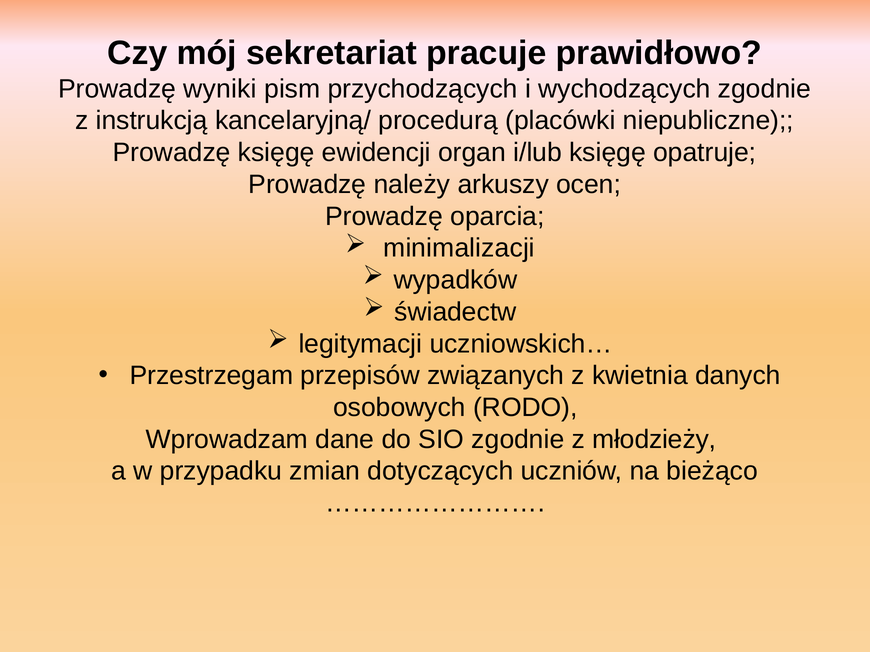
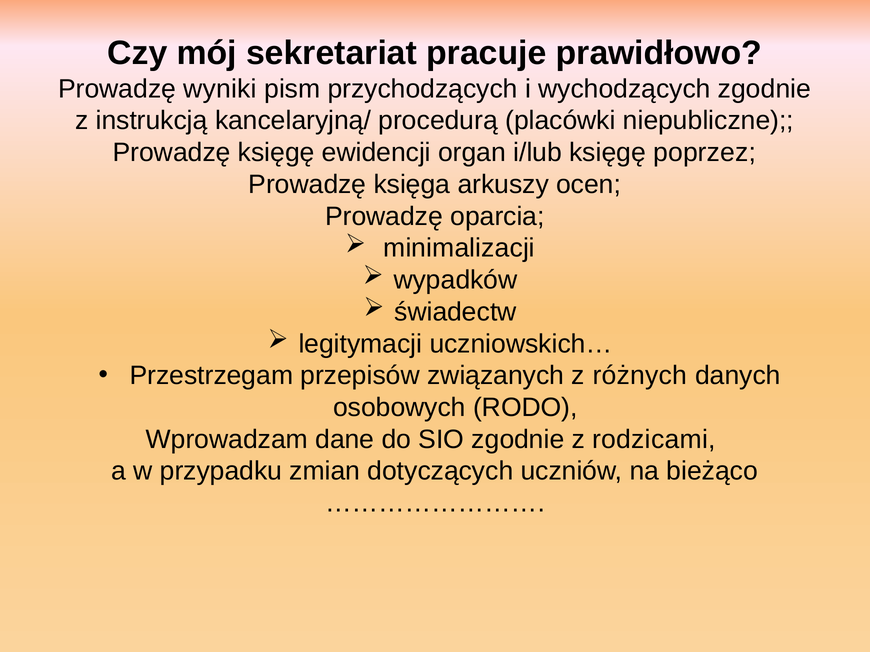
opatruje: opatruje -> poprzez
należy: należy -> księga
kwietnia: kwietnia -> różnych
młodzieży: młodzieży -> rodzicami
